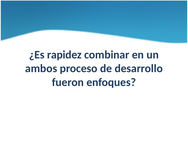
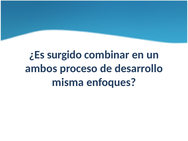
rapidez: rapidez -> surgido
fueron: fueron -> misma
